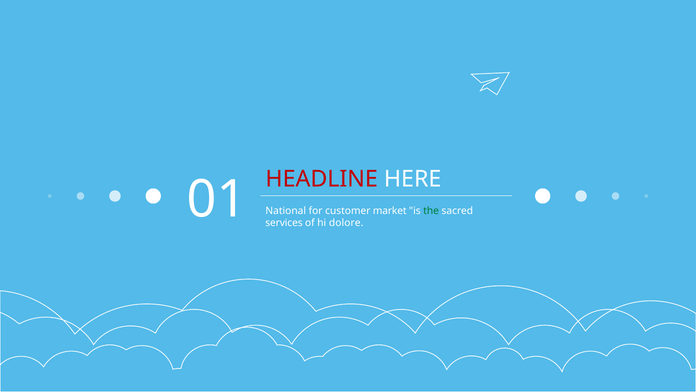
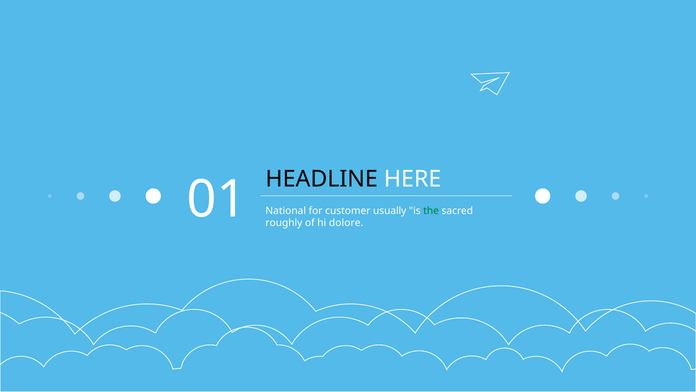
HEADLINE colour: red -> black
market: market -> usually
services: services -> roughly
